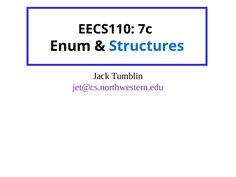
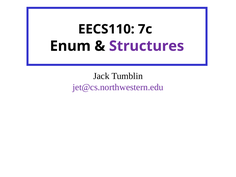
Structures colour: blue -> purple
